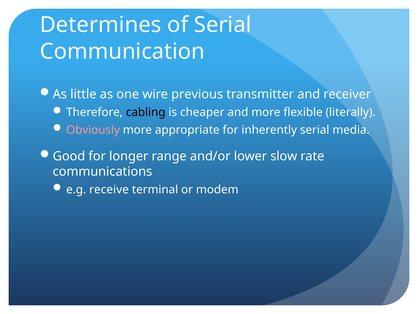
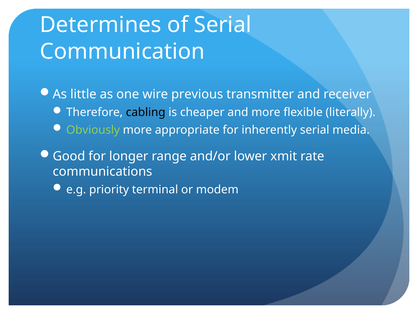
Obviously colour: pink -> light green
slow: slow -> xmit
receive: receive -> priority
